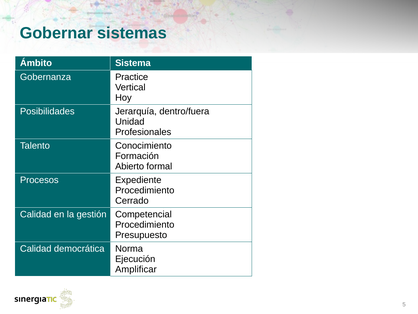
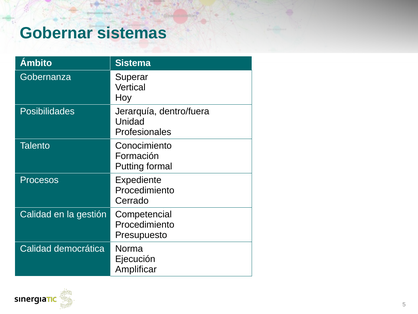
Practice: Practice -> Superar
Abierto: Abierto -> Putting
